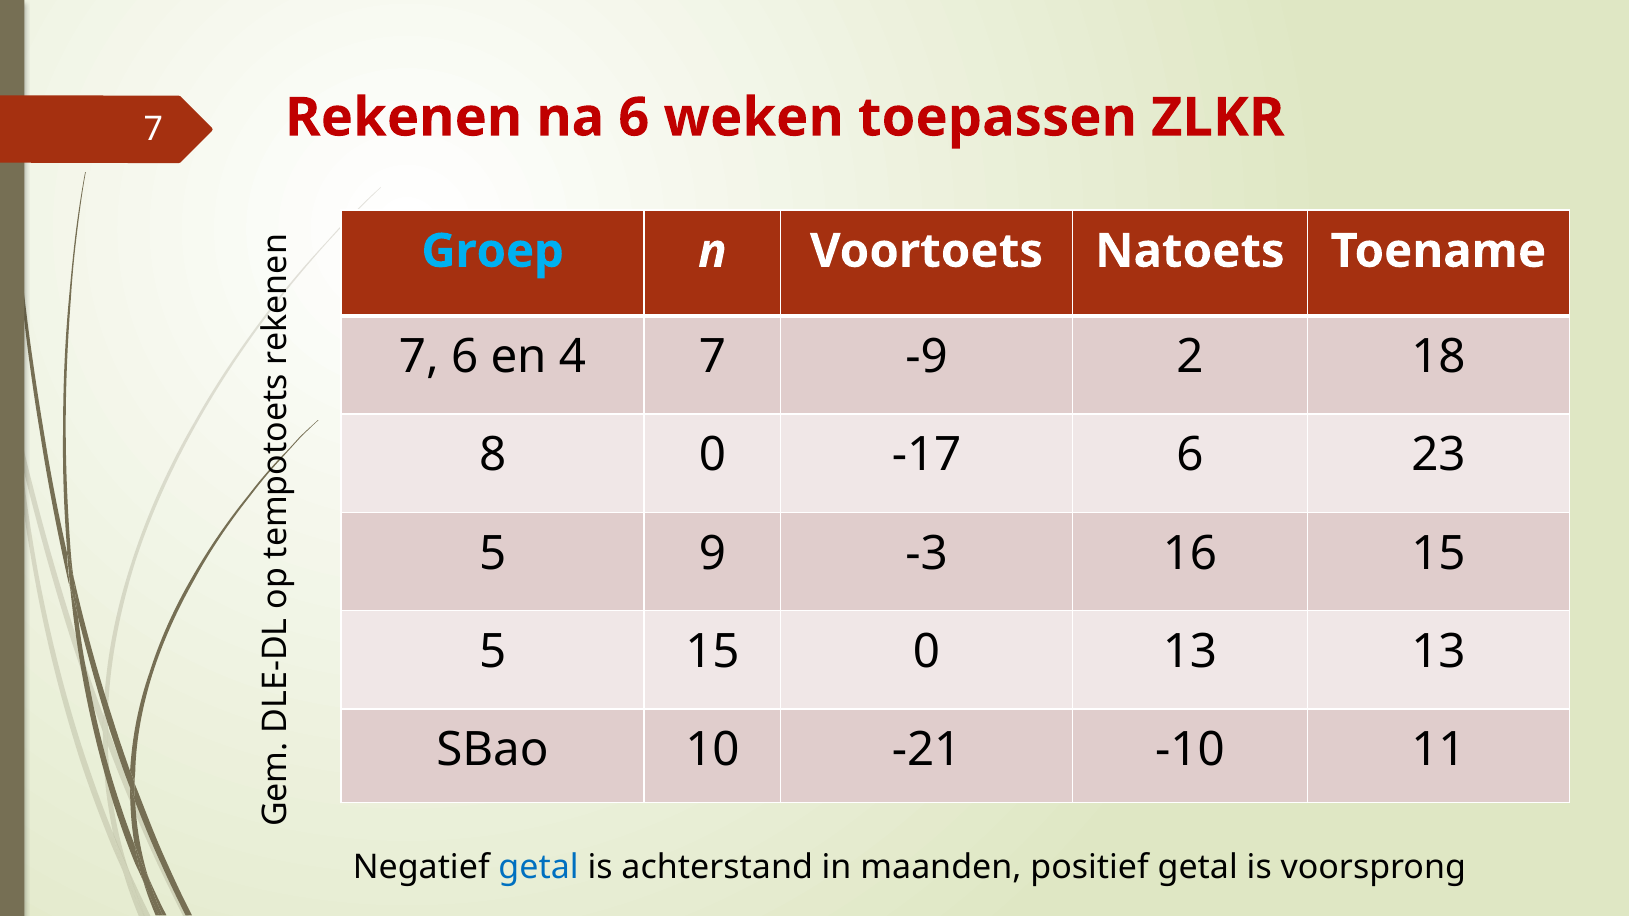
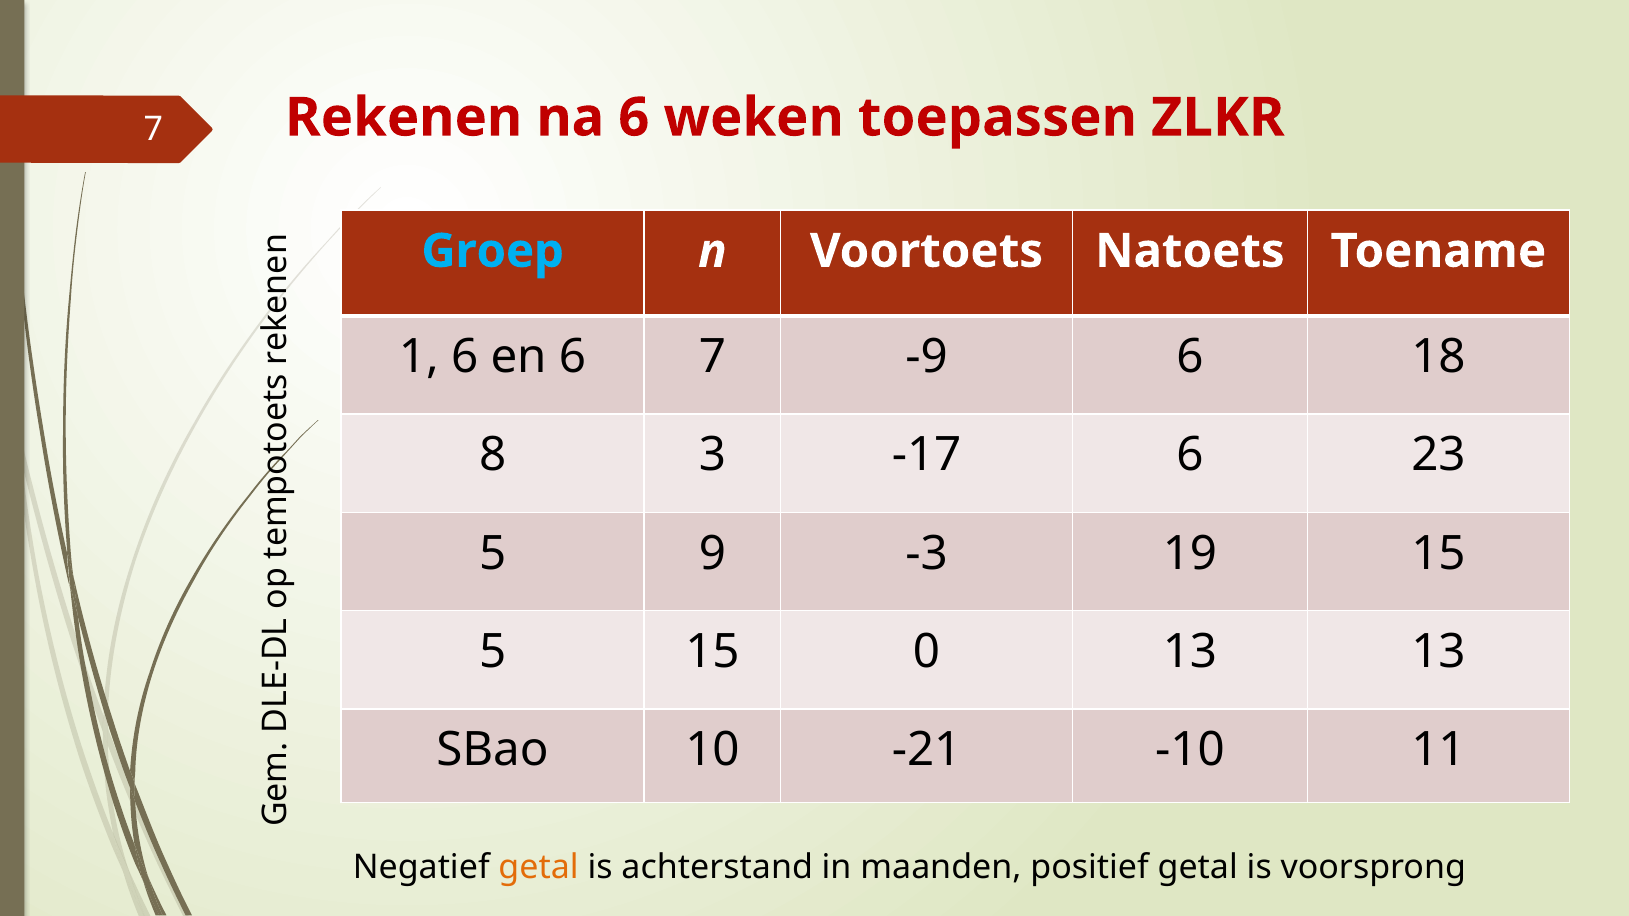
7 at (419, 357): 7 -> 1
en 4: 4 -> 6
-9 2: 2 -> 6
8 0: 0 -> 3
16: 16 -> 19
getal at (539, 868) colour: blue -> orange
